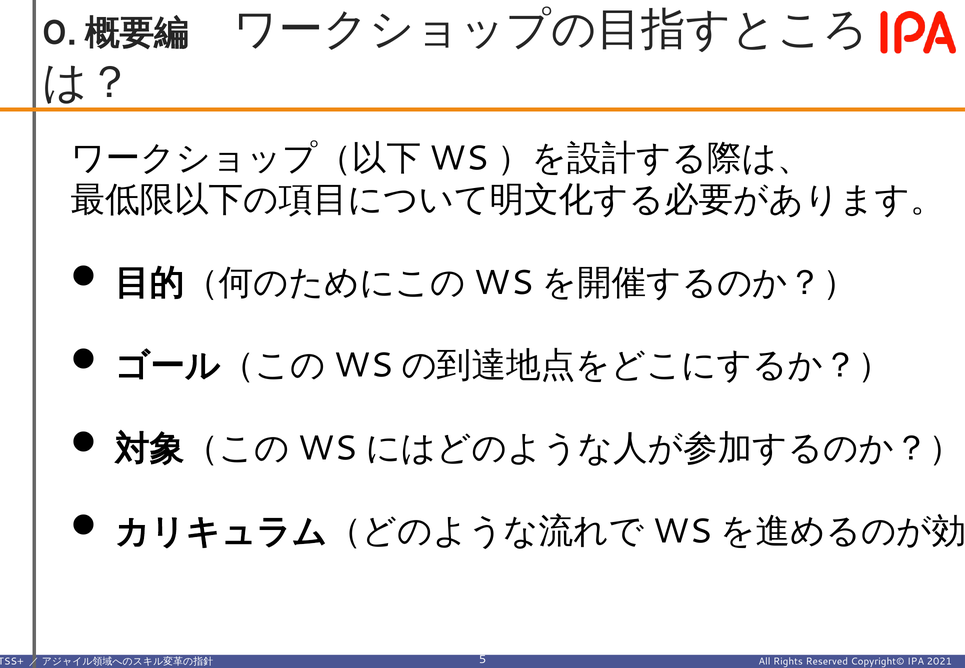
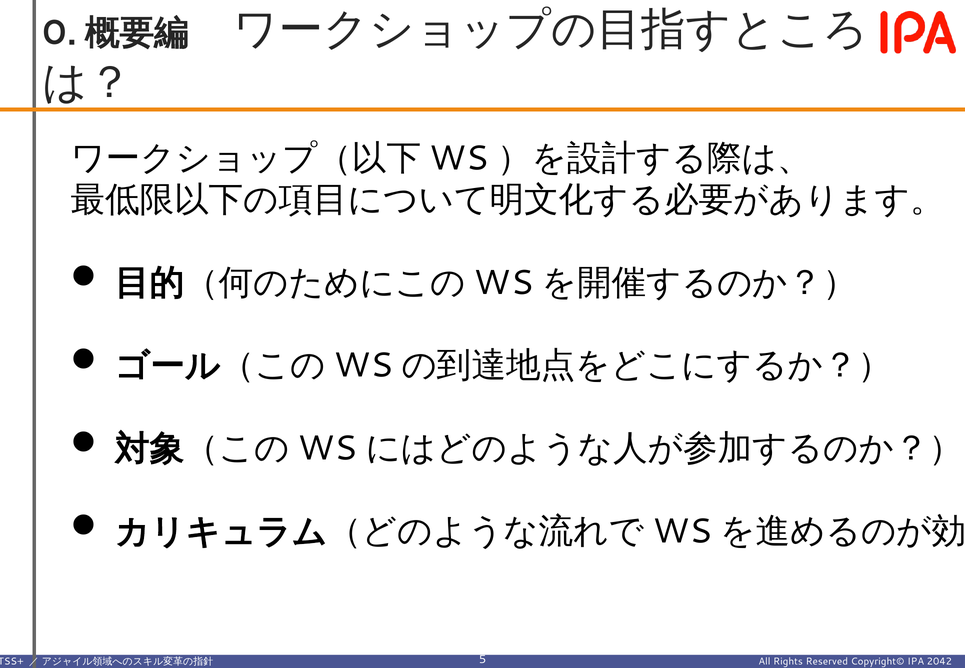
2021: 2021 -> 2042
